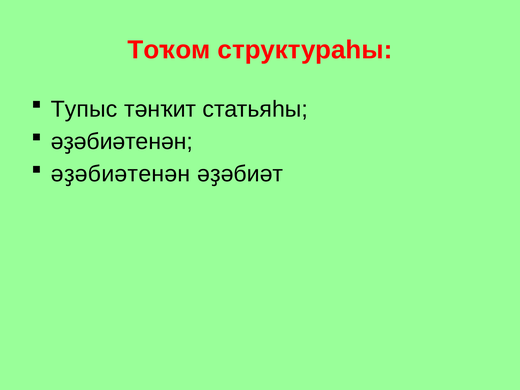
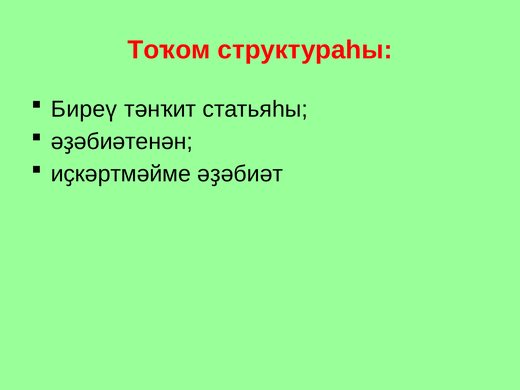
Тупыс: Тупыс -> Биреү
әҙәбиәтенән at (121, 174): әҙәбиәтенән -> иҫкәртмәйме
